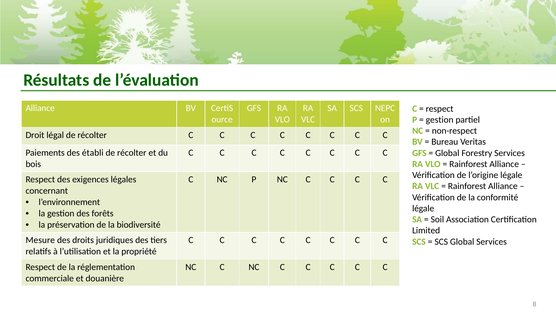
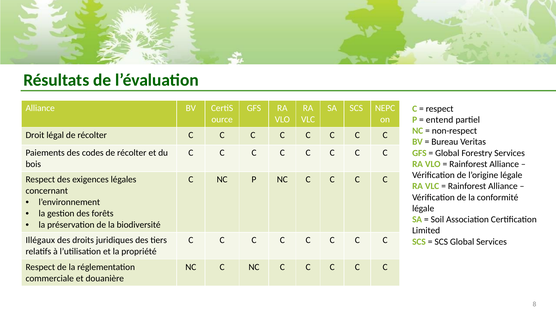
gestion at (440, 120): gestion -> entend
établi: établi -> codes
Mesure: Mesure -> Illégaux
